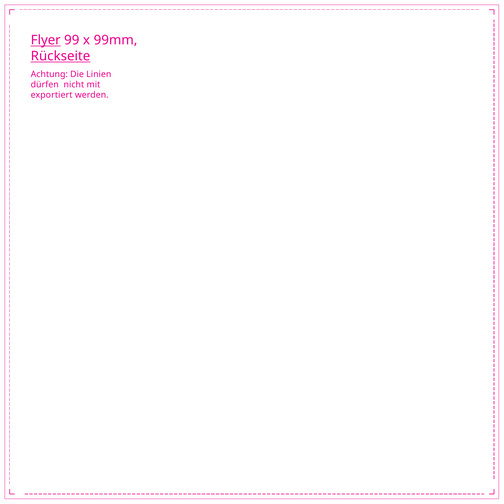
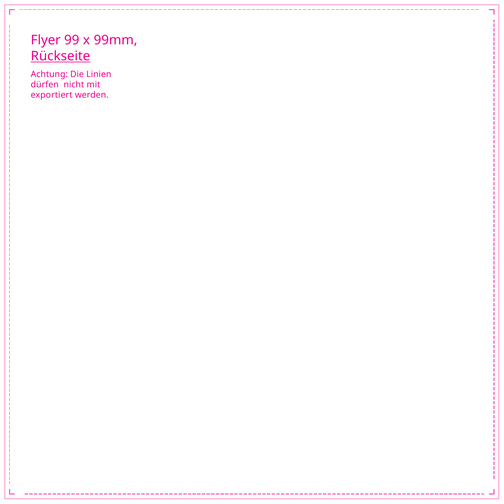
Flyer underline: present -> none
